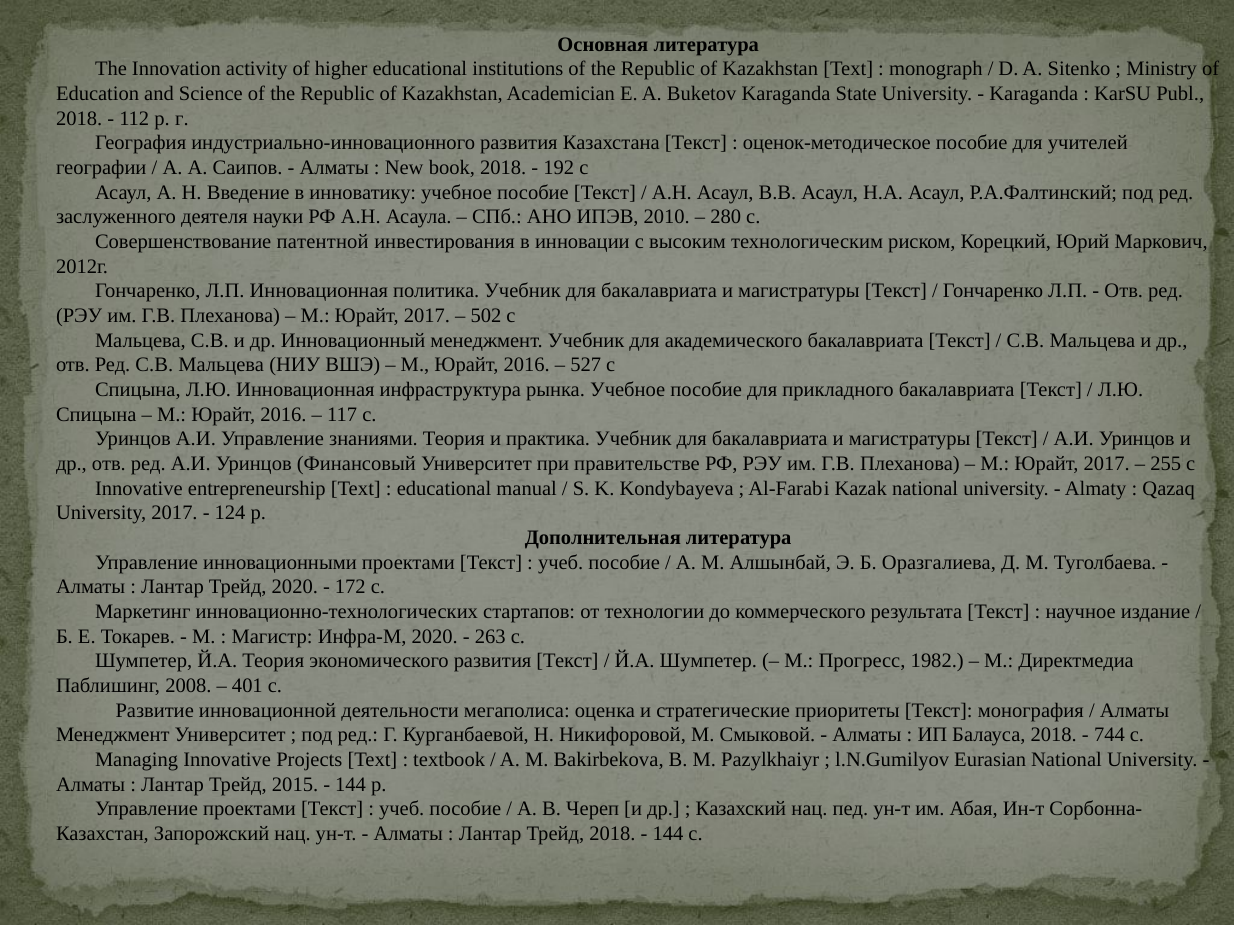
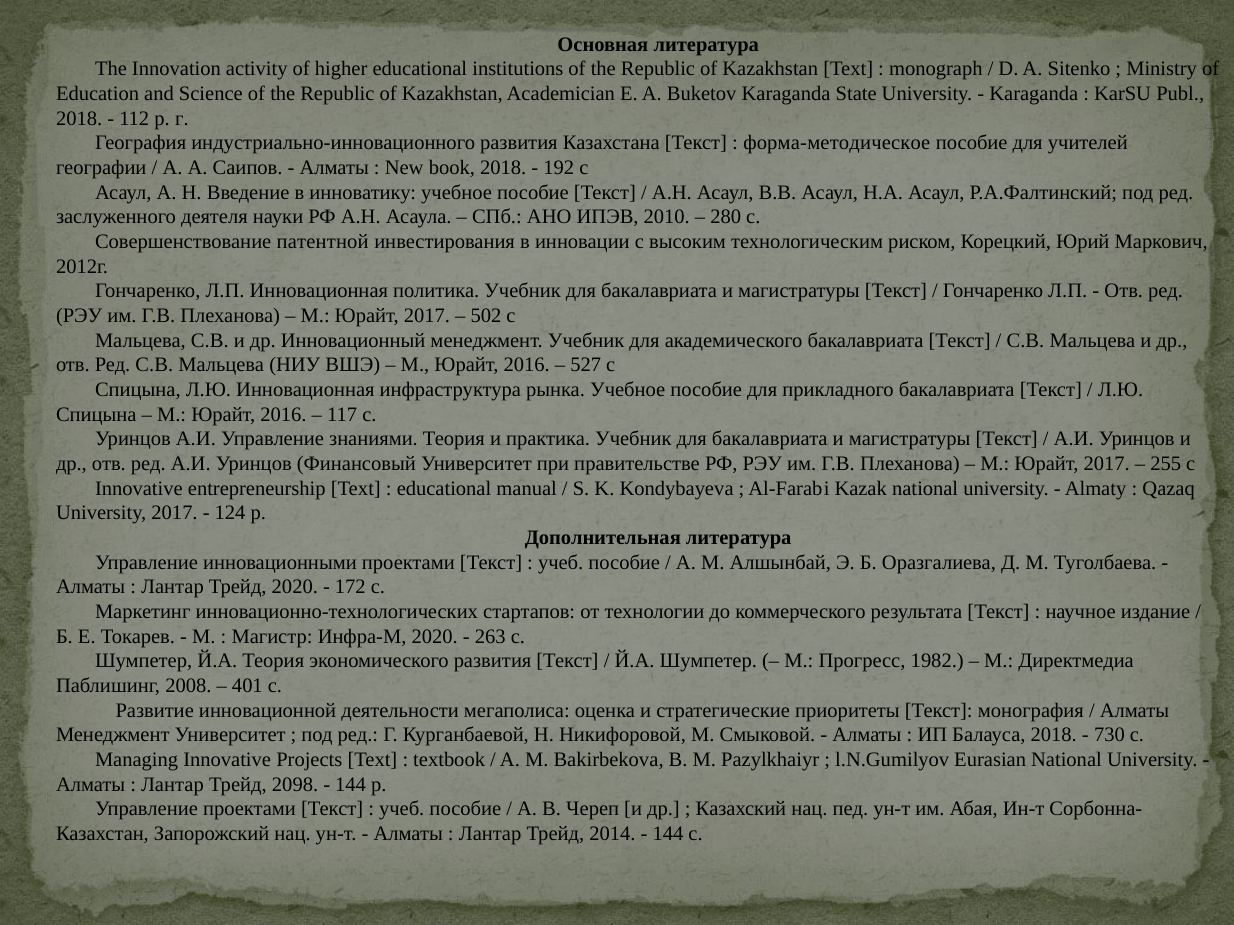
оценок-методическое: оценок-методическое -> форма-методическое
744: 744 -> 730
2015: 2015 -> 2098
Трейд 2018: 2018 -> 2014
